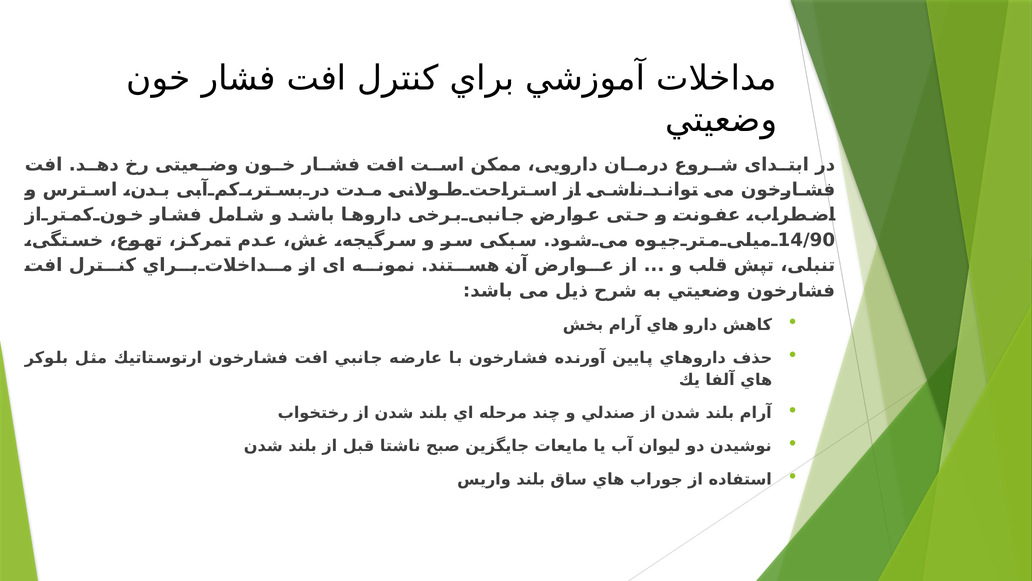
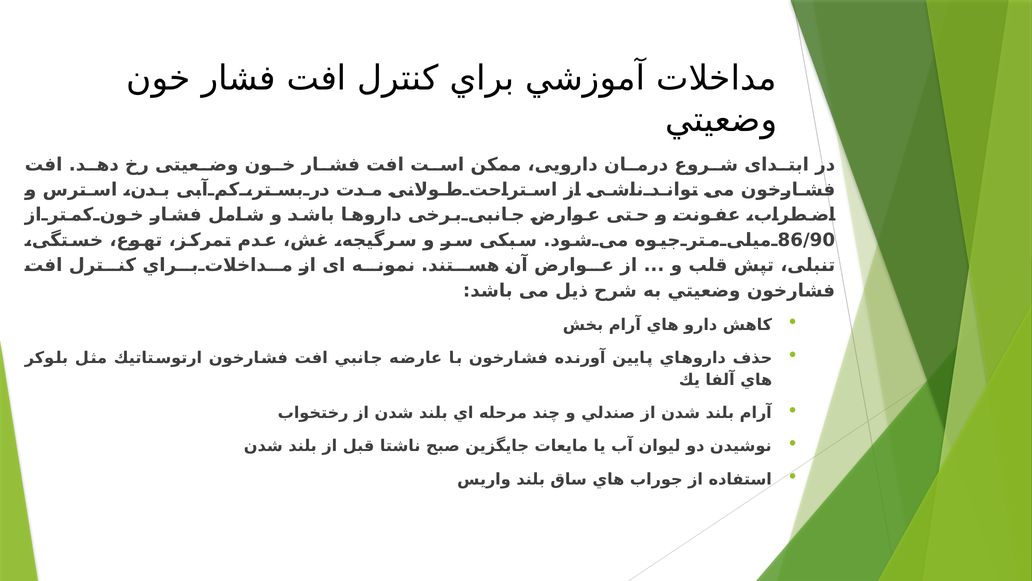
14/90: 14/90 -> 86/90
